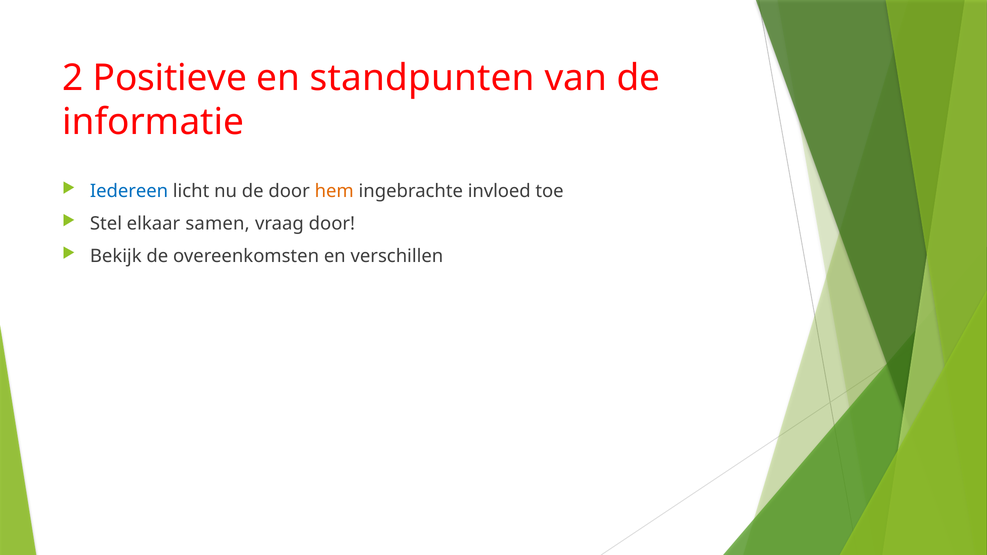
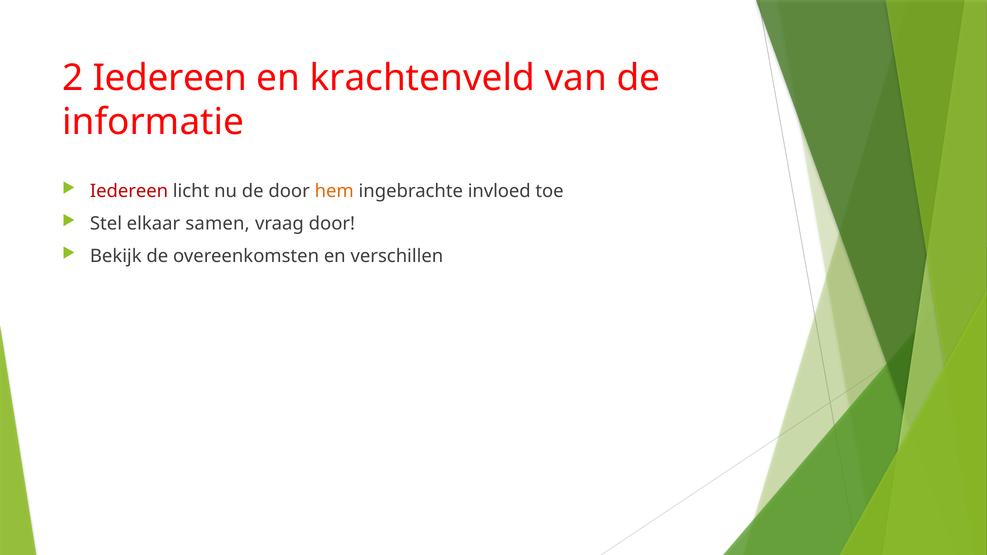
2 Positieve: Positieve -> Iedereen
standpunten: standpunten -> krachtenveld
Iedereen at (129, 191) colour: blue -> red
